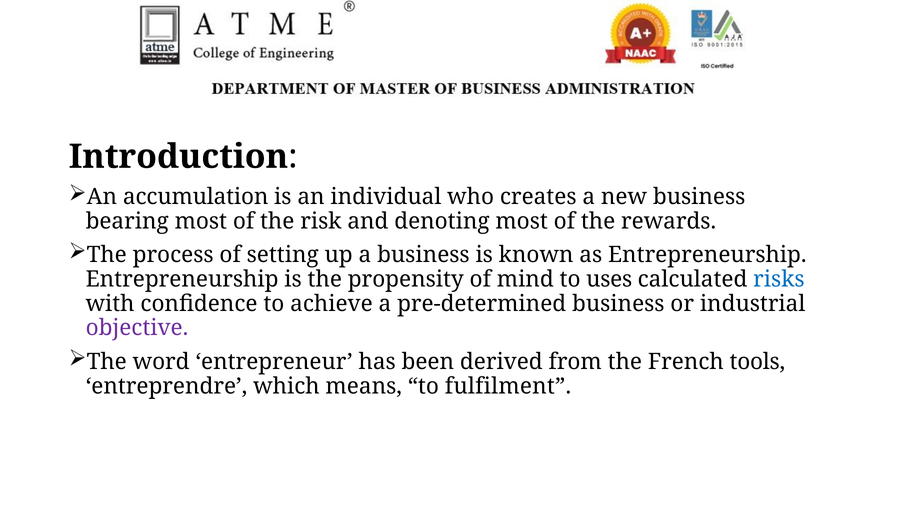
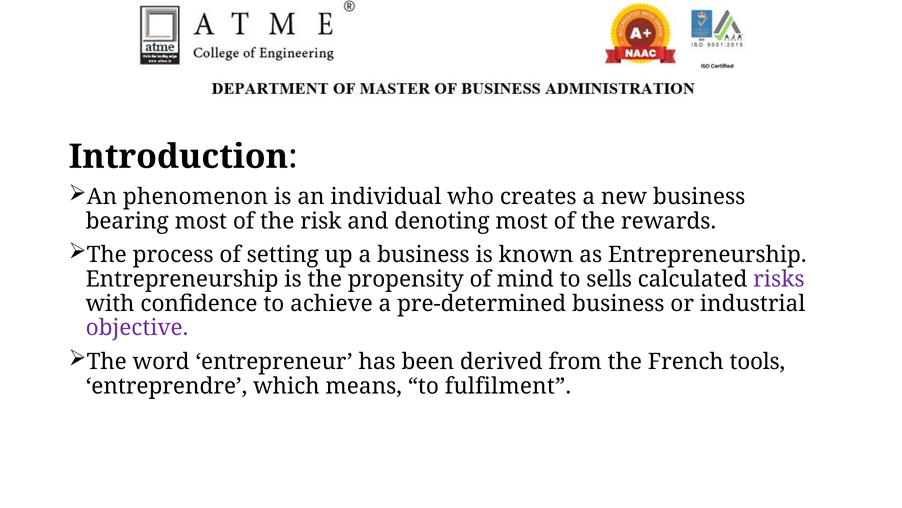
accumulation: accumulation -> phenomenon
uses: uses -> sells
risks colour: blue -> purple
